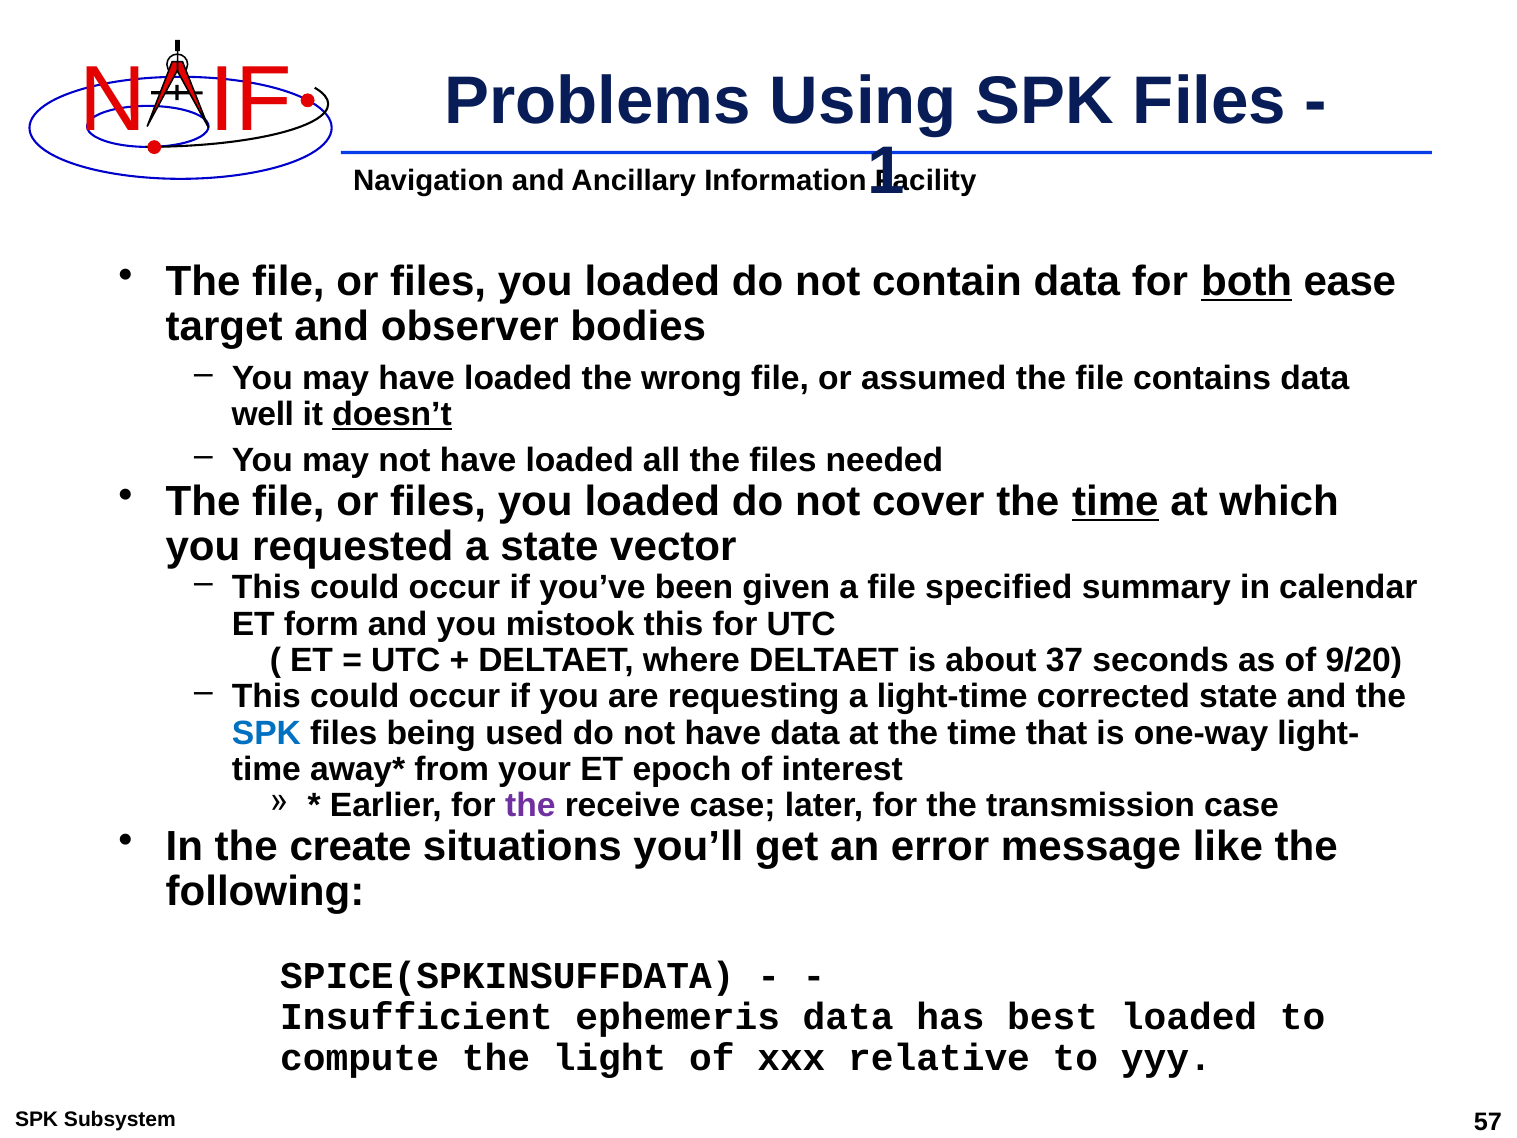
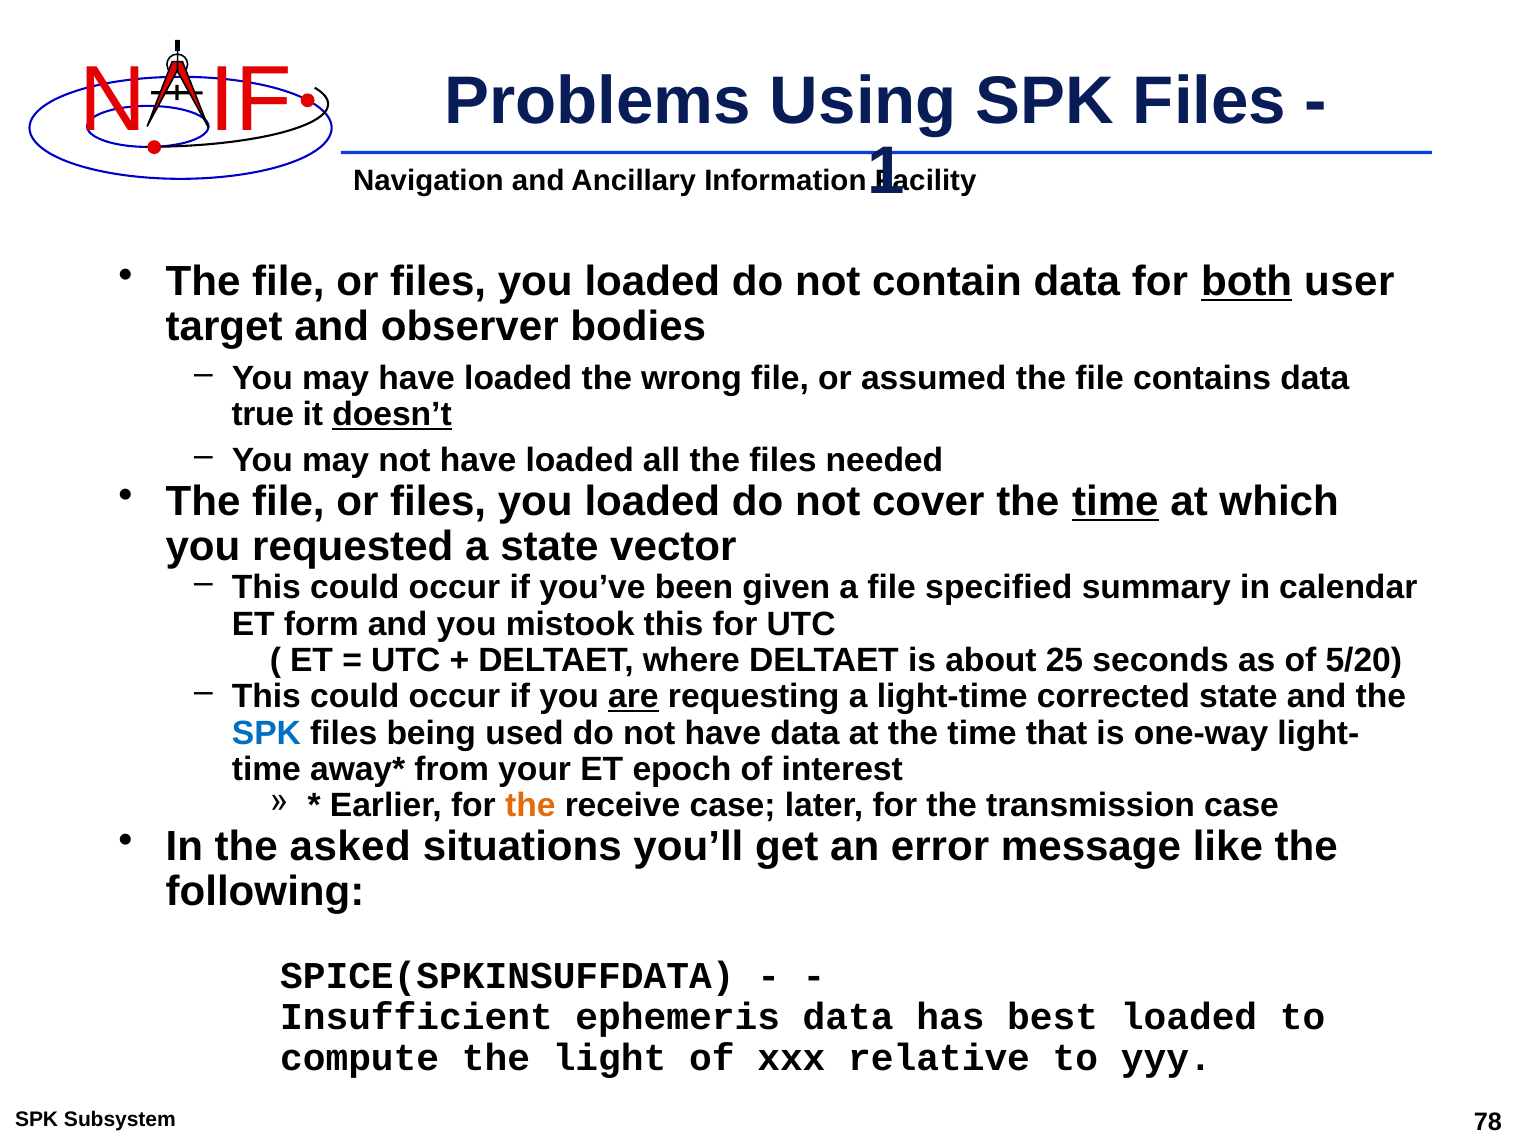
ease: ease -> user
well: well -> true
37: 37 -> 25
9/20: 9/20 -> 5/20
are underline: none -> present
the at (530, 806) colour: purple -> orange
create: create -> asked
57: 57 -> 78
